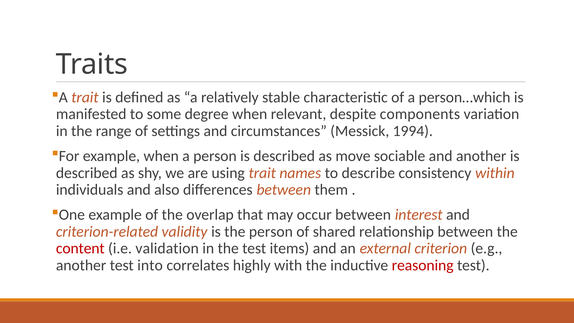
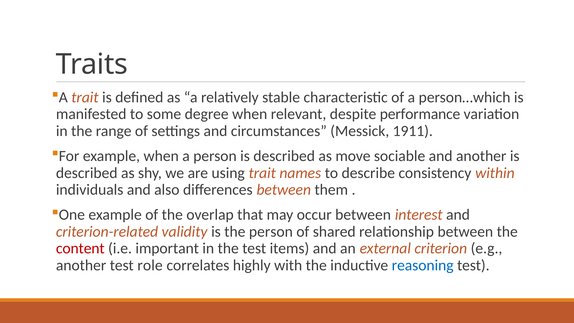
components: components -> performance
1994: 1994 -> 1911
validation: validation -> important
into: into -> role
reasoning colour: red -> blue
